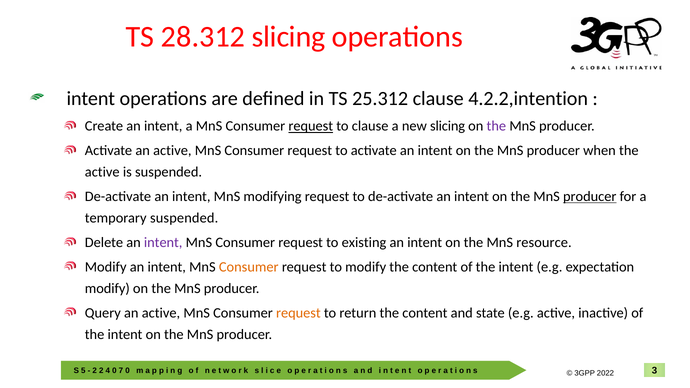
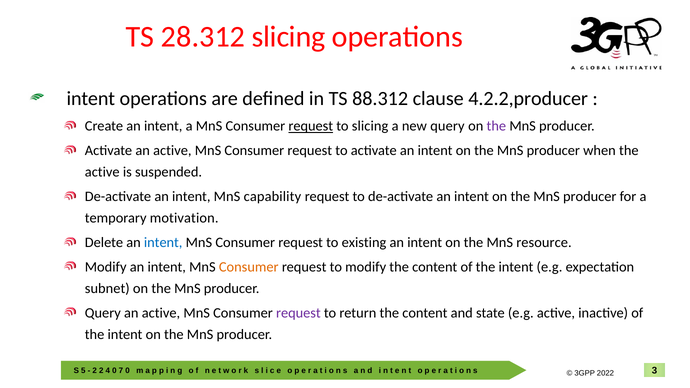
25.312: 25.312 -> 88.312
4.2.2,intention: 4.2.2,intention -> 4.2.2,producer
to clause: clause -> slicing
new slicing: slicing -> query
modifying: modifying -> capability
producer at (590, 197) underline: present -> none
temporary suspended: suspended -> motivation
intent at (163, 243) colour: purple -> blue
modify at (107, 289): modify -> subnet
request at (298, 313) colour: orange -> purple
